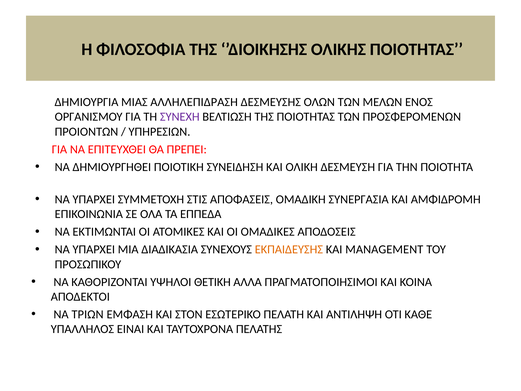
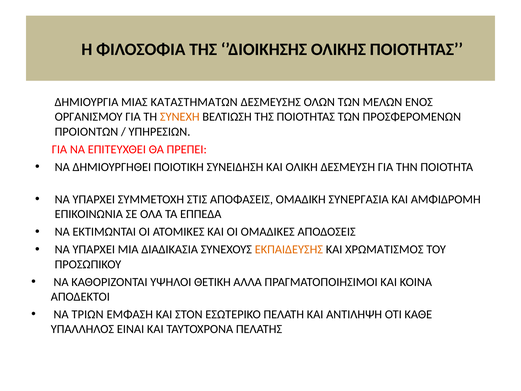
ΑΛΛΗΛΕΠΙΔΡΑΣΗ: ΑΛΛΗΛΕΠΙΔΡΑΣΗ -> ΚΑΤΑΣΤΗΜΑΤΩΝ
ΣΥΝΕΧΗ colour: purple -> orange
MANAGEMENT: MANAGEMENT -> ΧΡΩΜΑΤΙΣΜΟΣ
